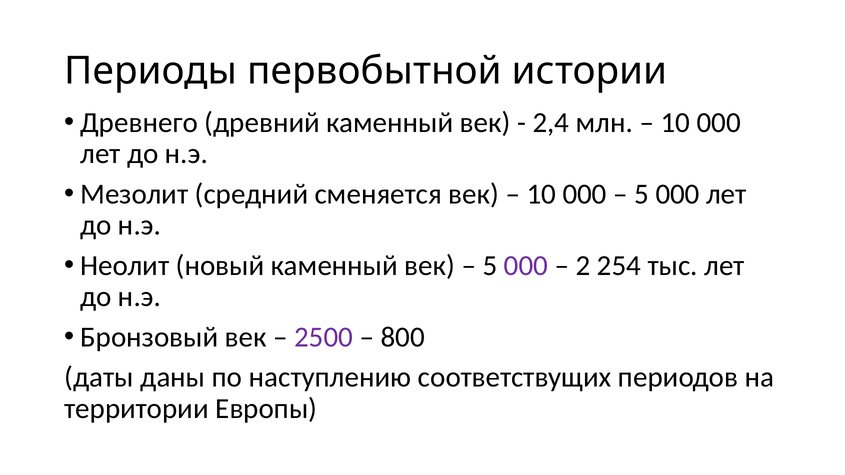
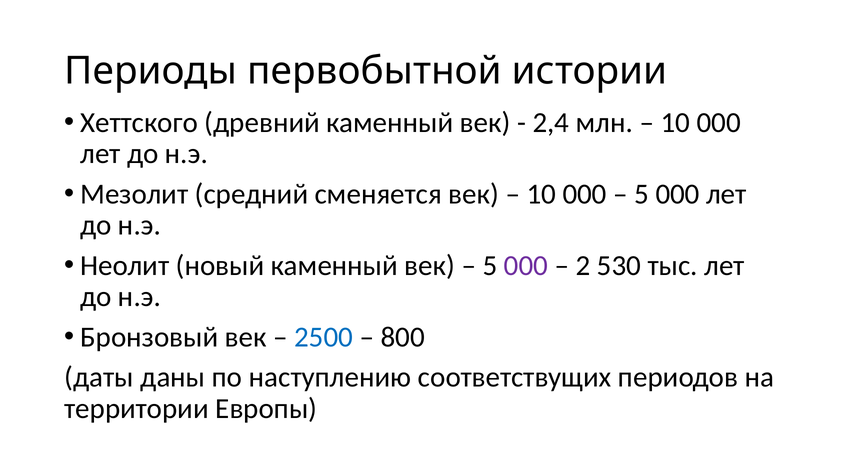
Древнего: Древнего -> Хеттского
254: 254 -> 530
2500 colour: purple -> blue
